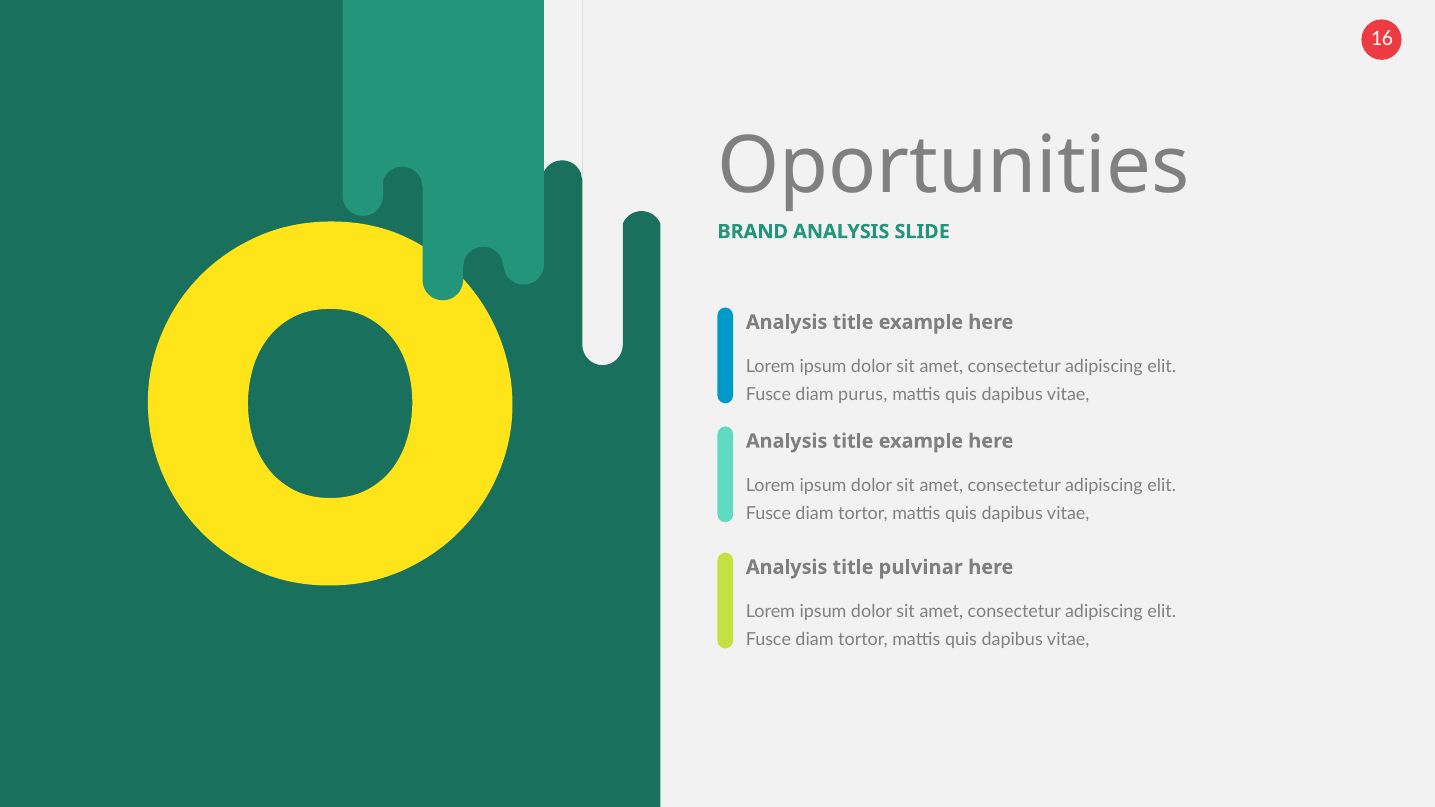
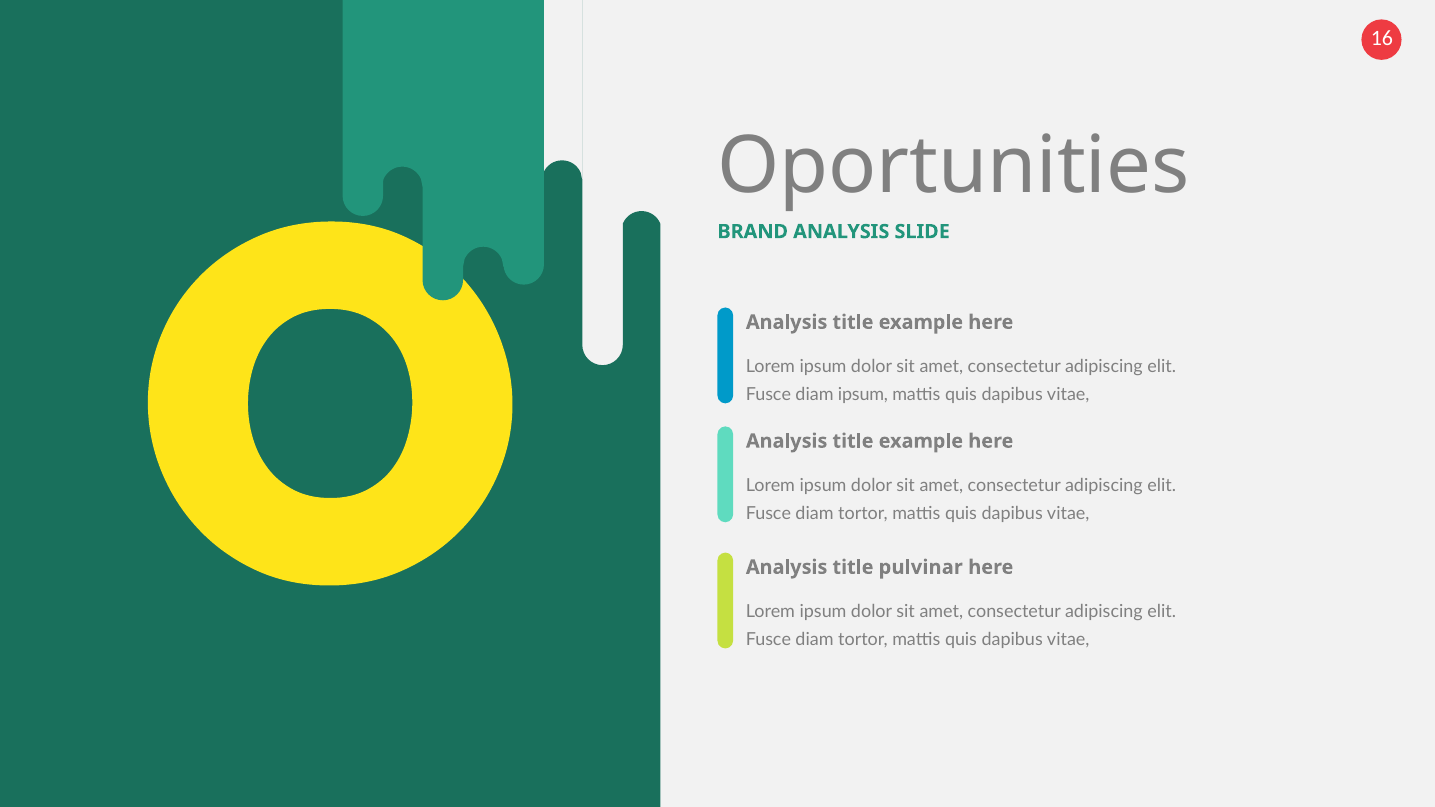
diam purus: purus -> ipsum
